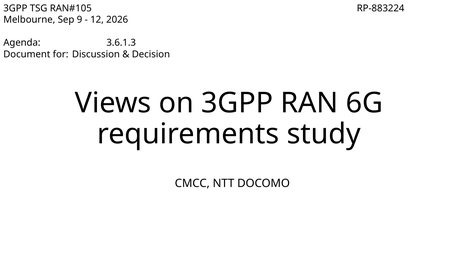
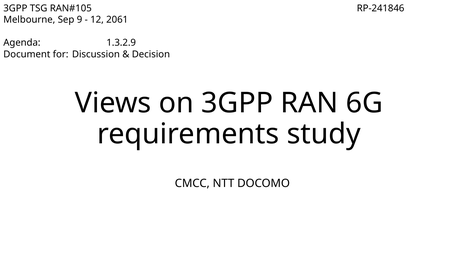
RP-883224: RP-883224 -> RP-241846
2026: 2026 -> 2061
3.6.1.3: 3.6.1.3 -> 1.3.2.9
